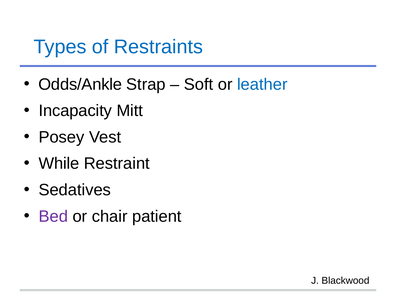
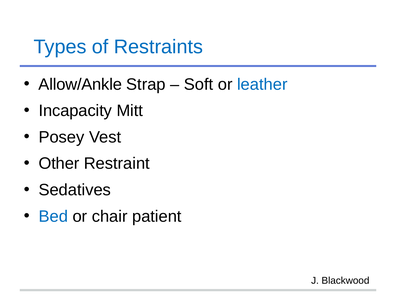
Odds/Ankle: Odds/Ankle -> Allow/Ankle
While: While -> Other
Bed colour: purple -> blue
